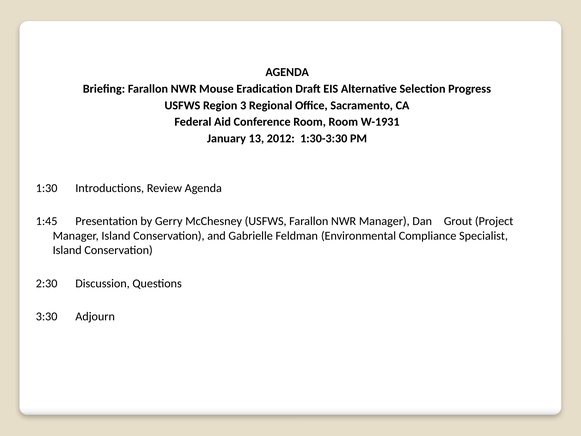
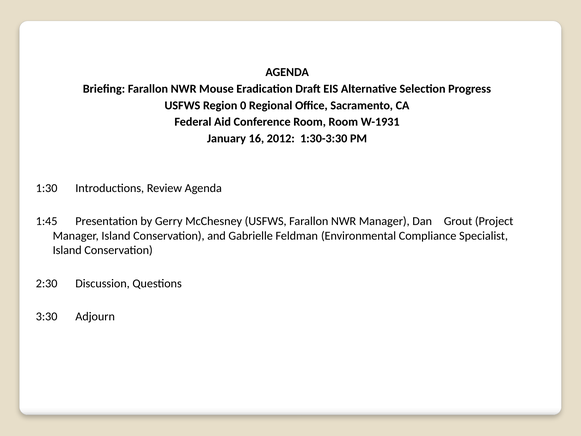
3: 3 -> 0
13: 13 -> 16
